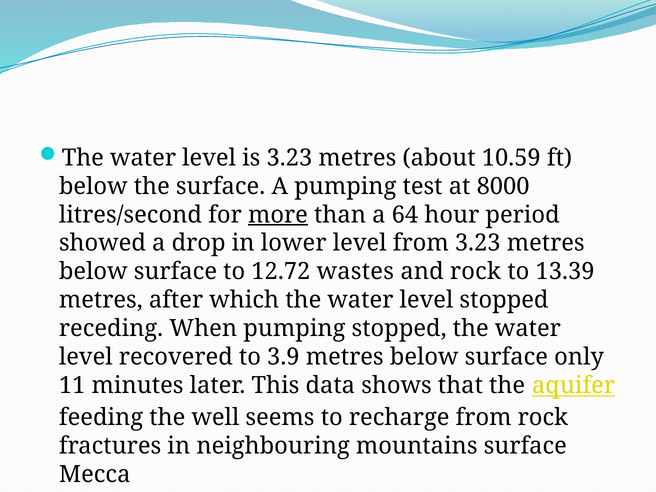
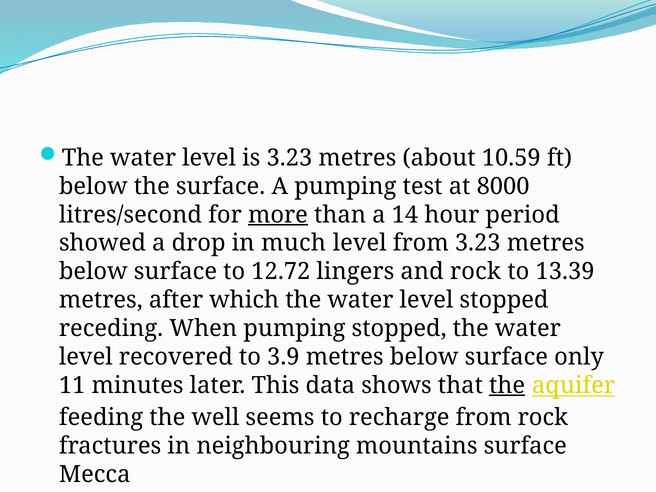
64: 64 -> 14
lower: lower -> much
wastes: wastes -> lingers
the at (507, 385) underline: none -> present
